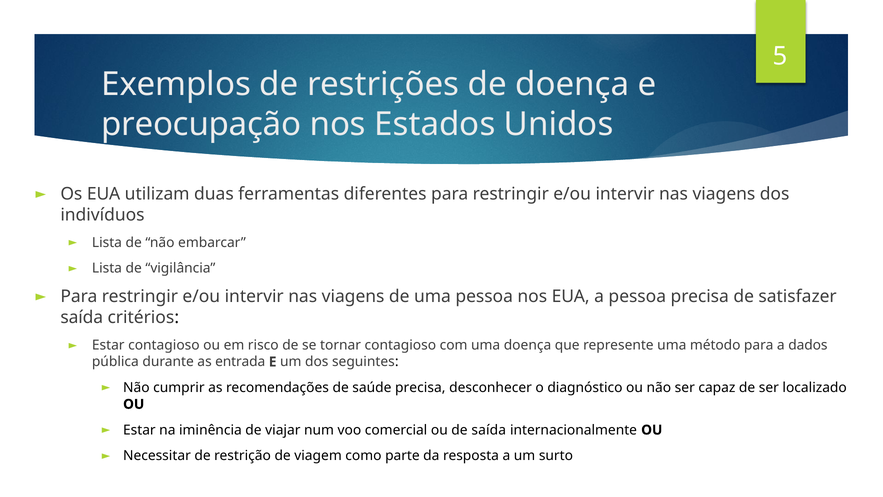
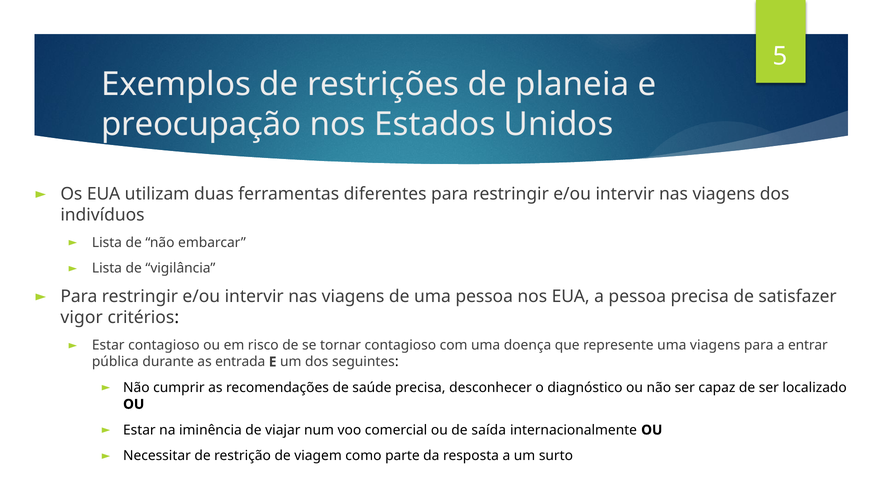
de doença: doença -> planeia
saída at (82, 317): saída -> vigor
uma método: método -> viagens
dados: dados -> entrar
